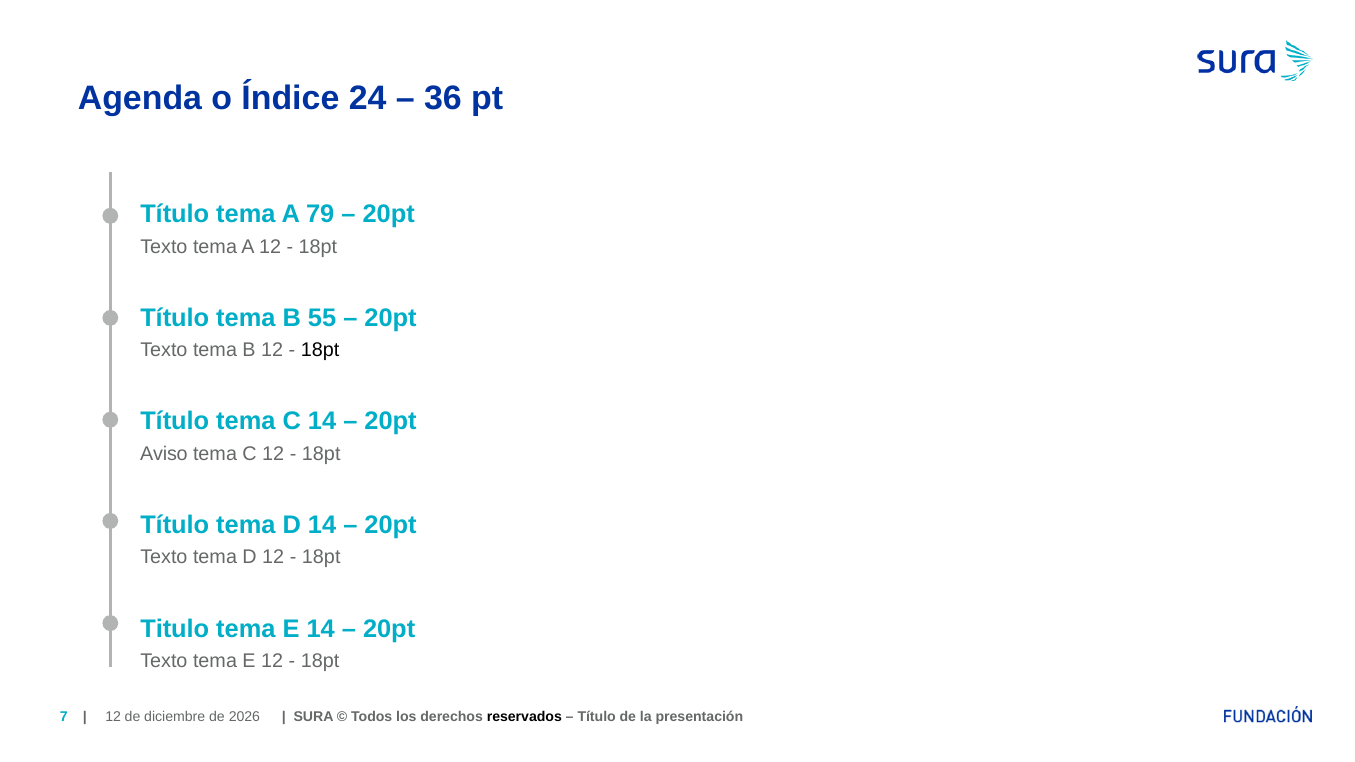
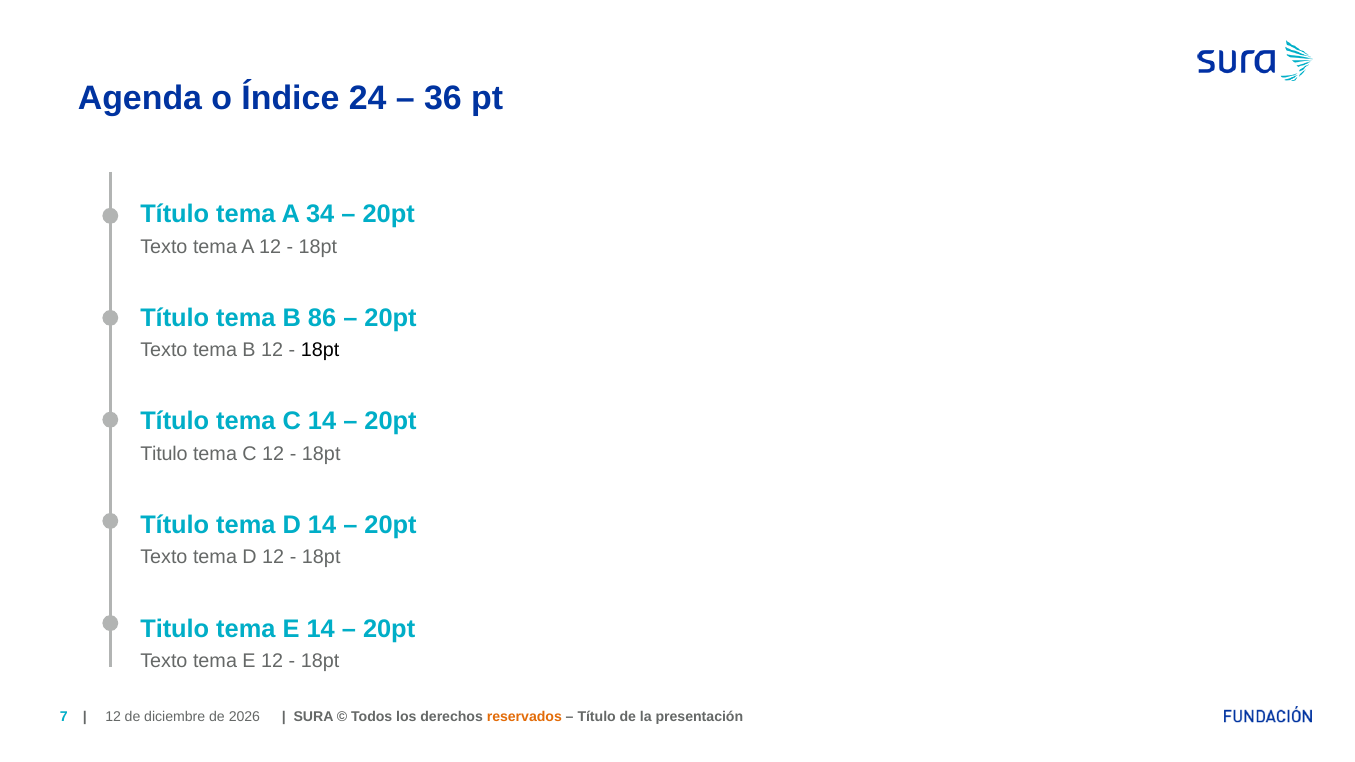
79: 79 -> 34
55: 55 -> 86
Aviso at (164, 454): Aviso -> Titulo
reservados colour: black -> orange
